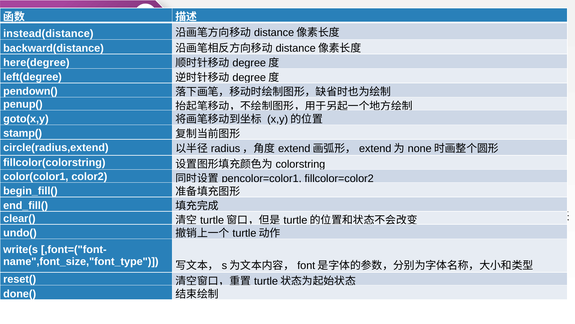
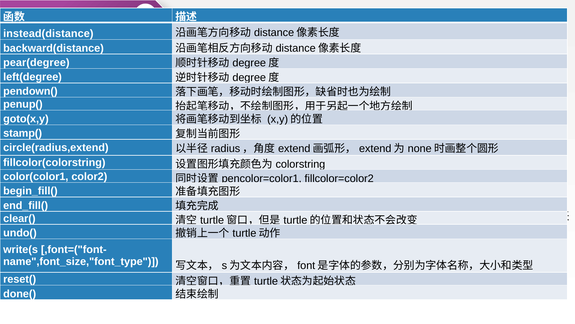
here(degree: here(degree -> pear(degree
